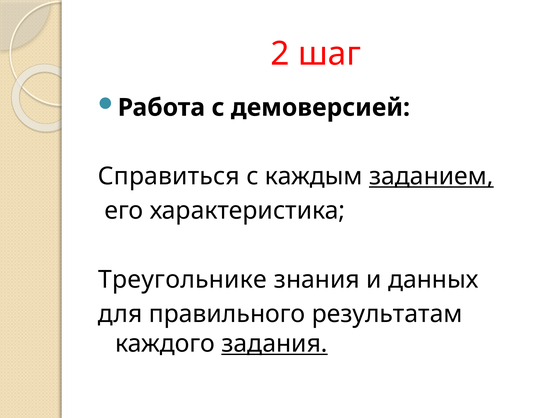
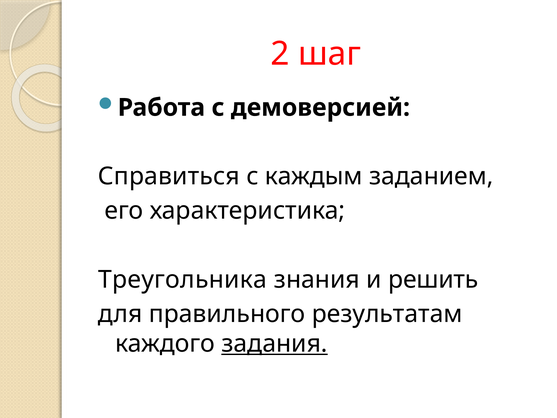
заданием underline: present -> none
Треугольнике: Треугольнике -> Треугольника
данных: данных -> решить
